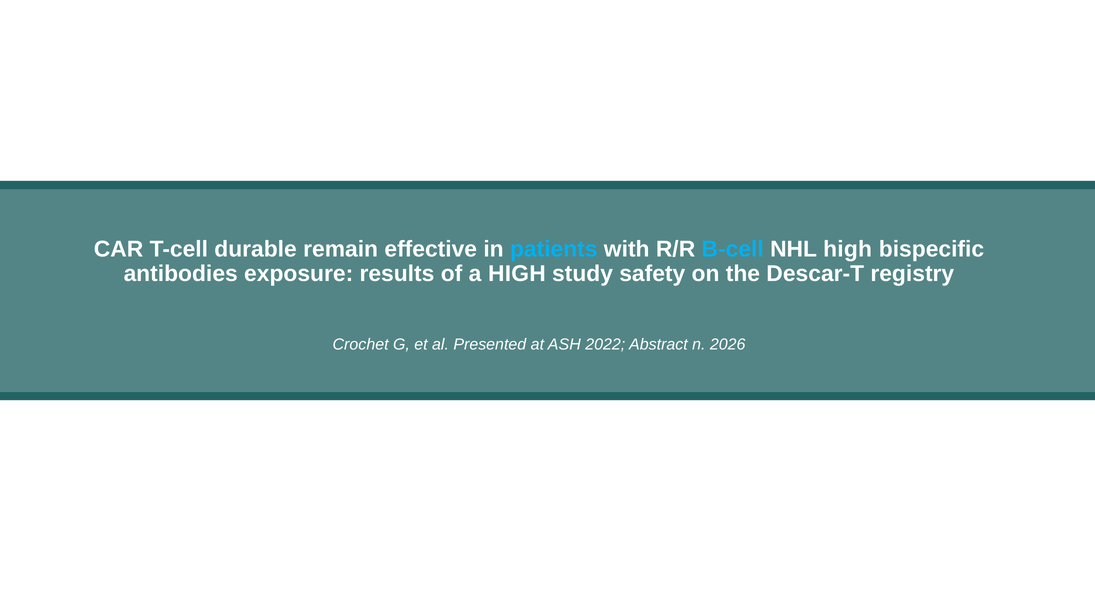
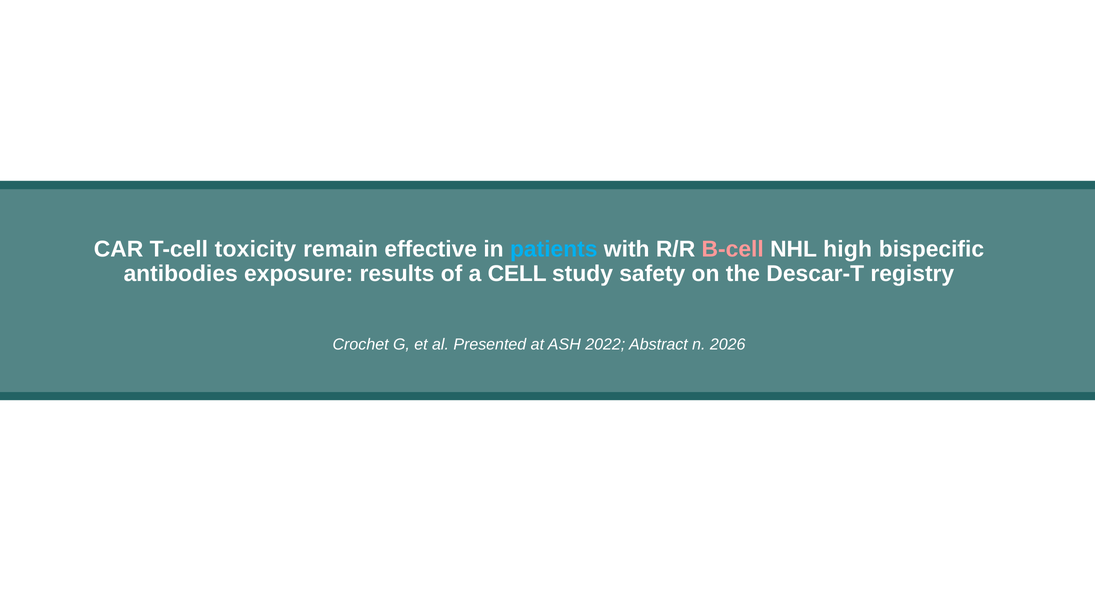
durable: durable -> toxicity
B-cell colour: light blue -> pink
a HIGH: HIGH -> CELL
